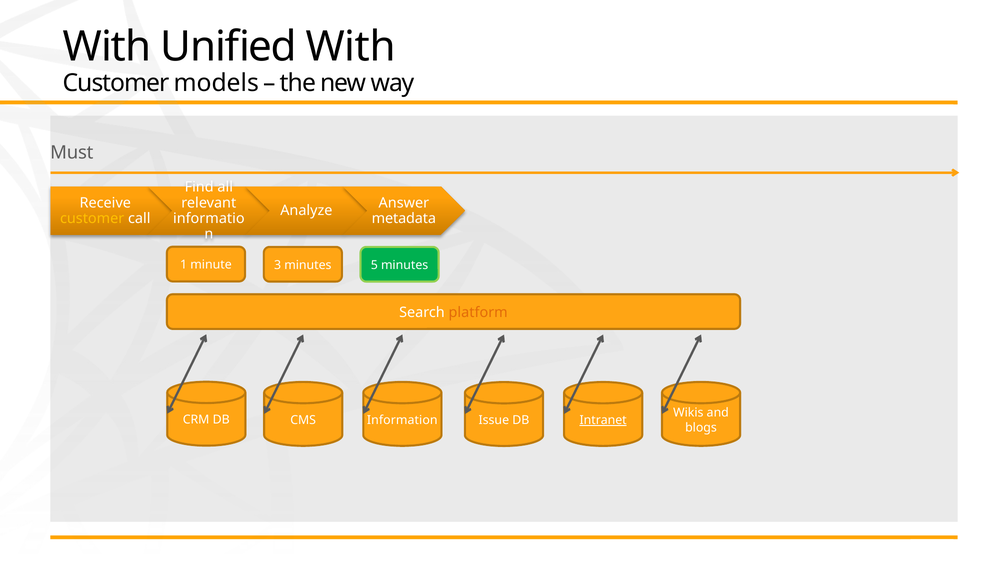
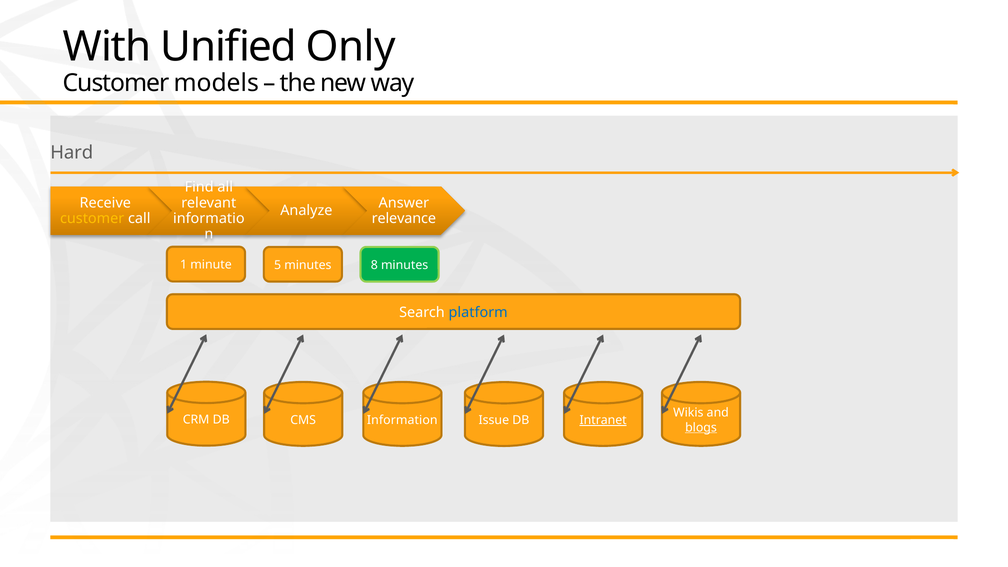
Unified With: With -> Only
Must: Must -> Hard
metadata: metadata -> relevance
3: 3 -> 5
5: 5 -> 8
platform colour: orange -> blue
blogs underline: none -> present
